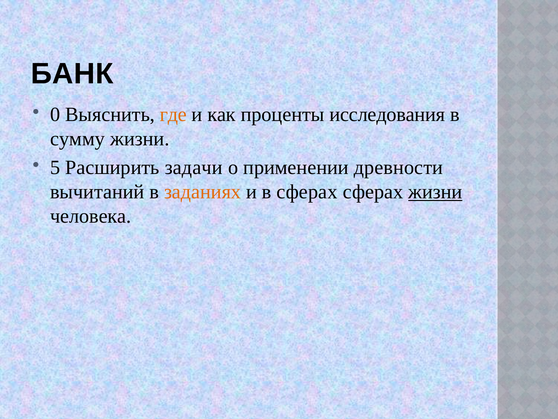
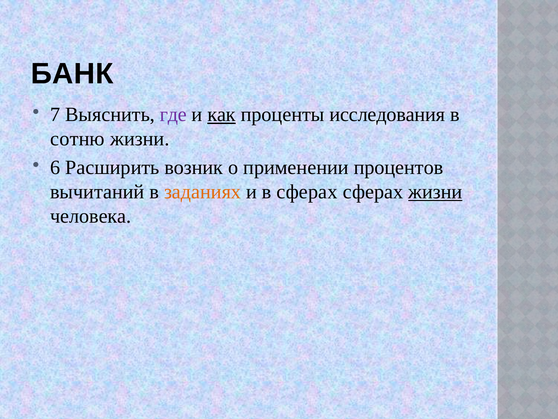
0: 0 -> 7
где colour: orange -> purple
как underline: none -> present
сумму: сумму -> сотню
5: 5 -> 6
задачи: задачи -> возник
древности: древности -> процентов
